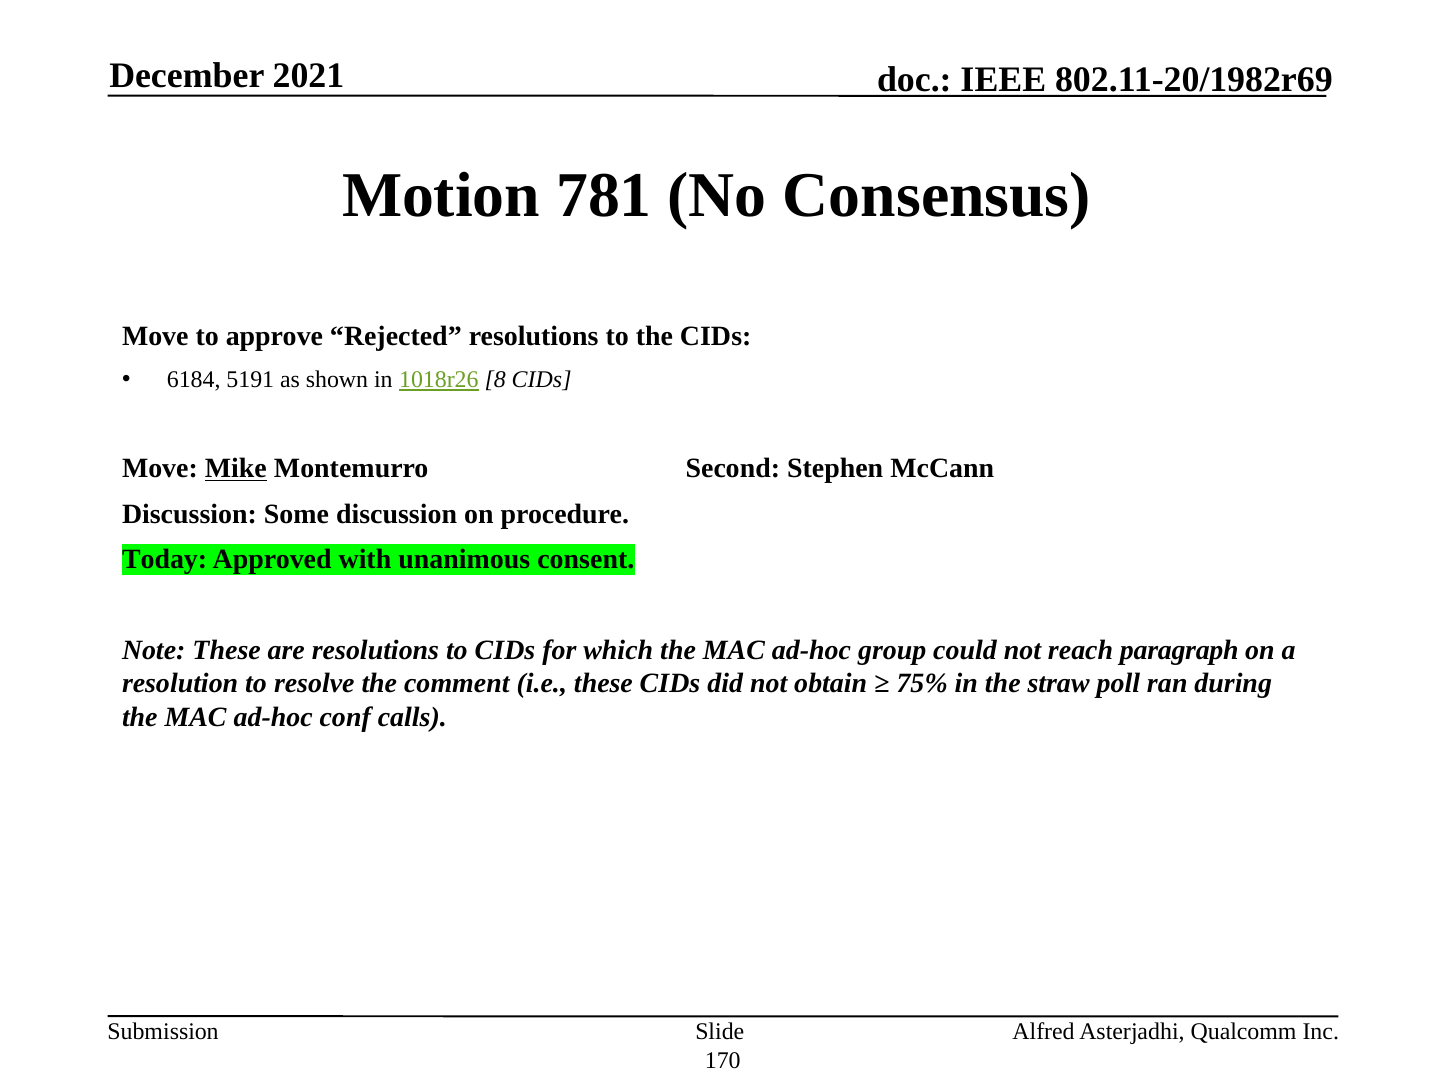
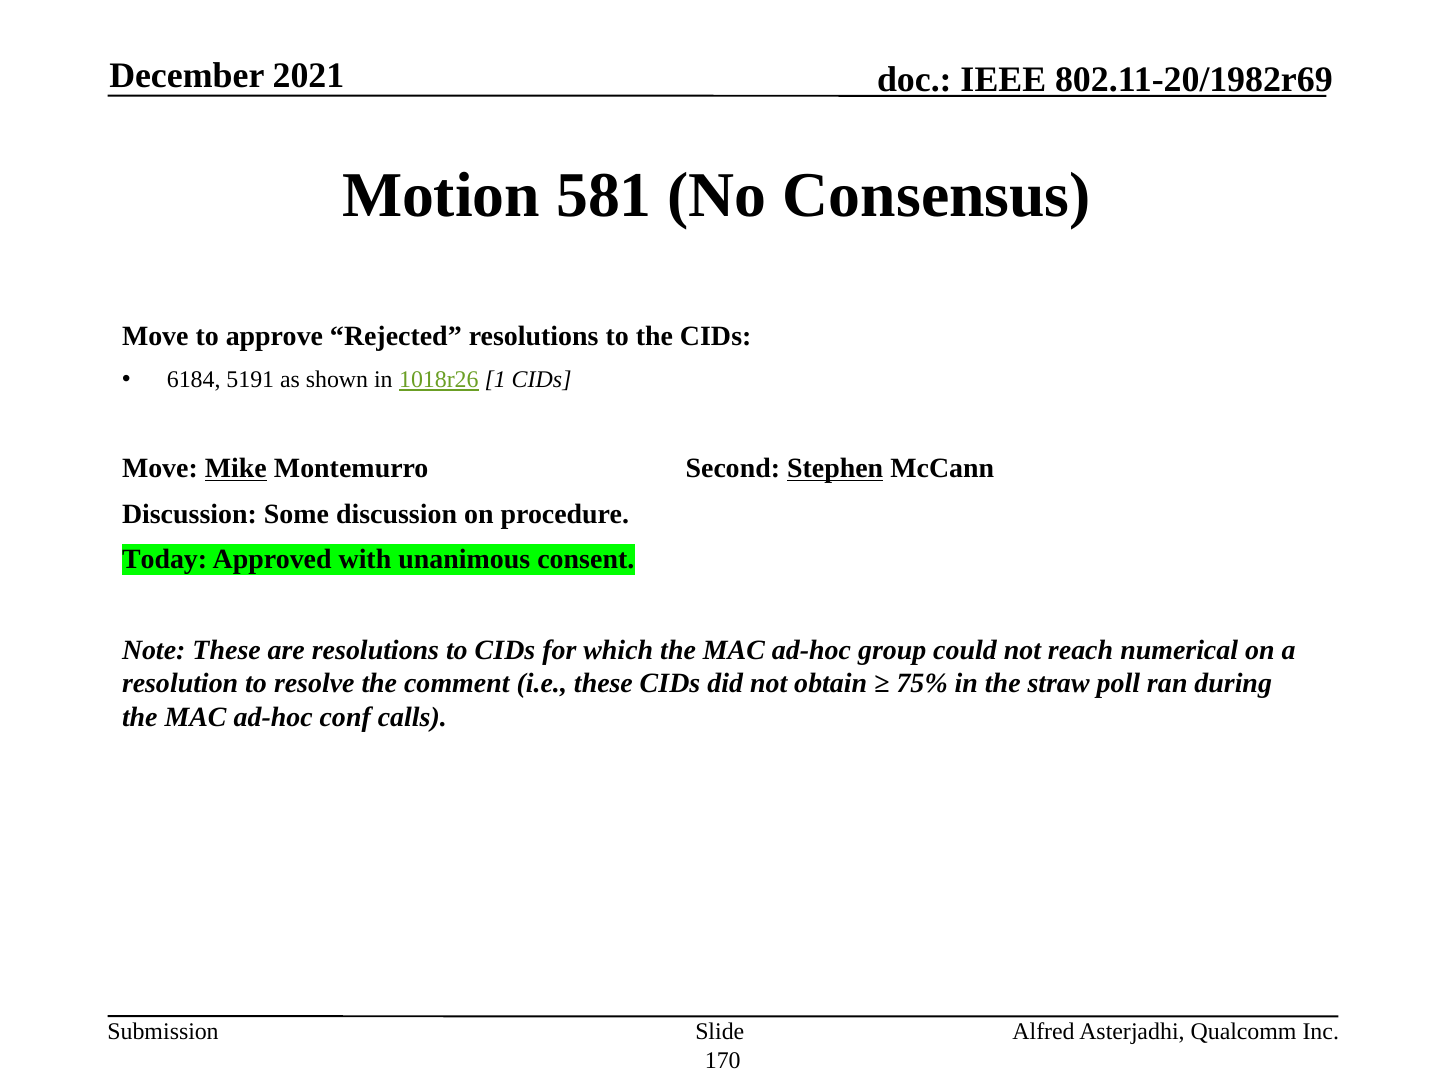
781: 781 -> 581
8: 8 -> 1
Stephen underline: none -> present
paragraph: paragraph -> numerical
